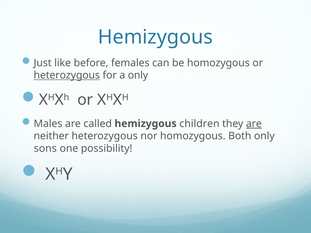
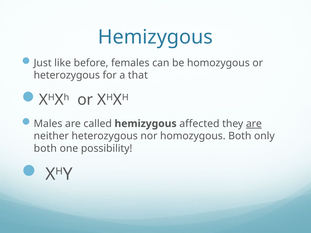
heterozygous at (67, 75) underline: present -> none
a only: only -> that
children: children -> affected
sons at (45, 149): sons -> both
